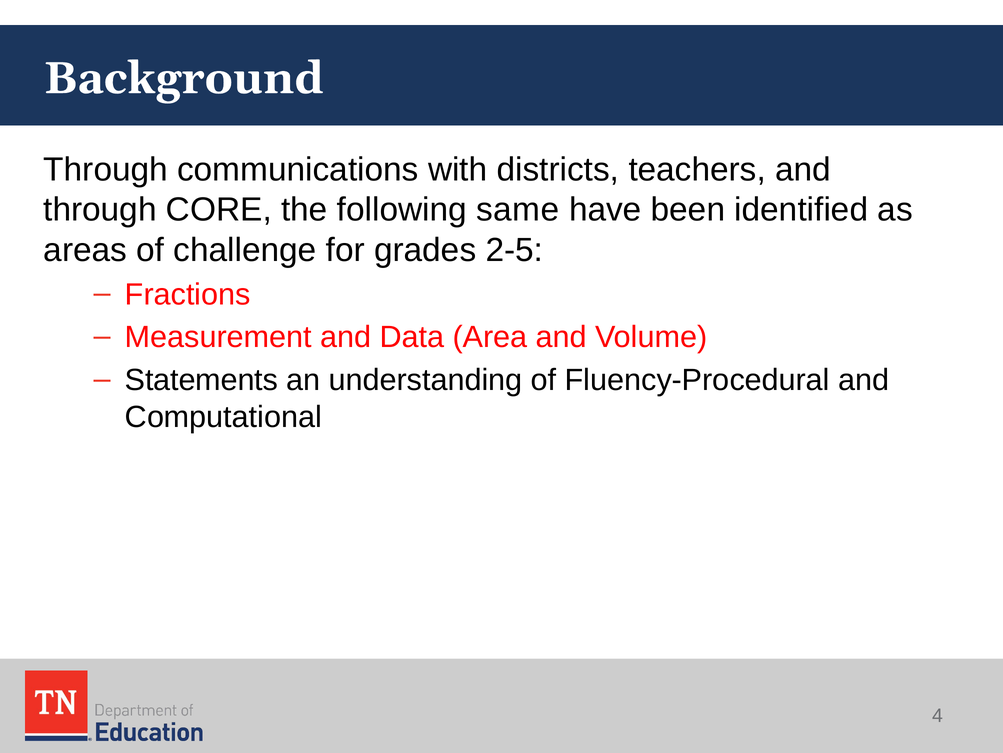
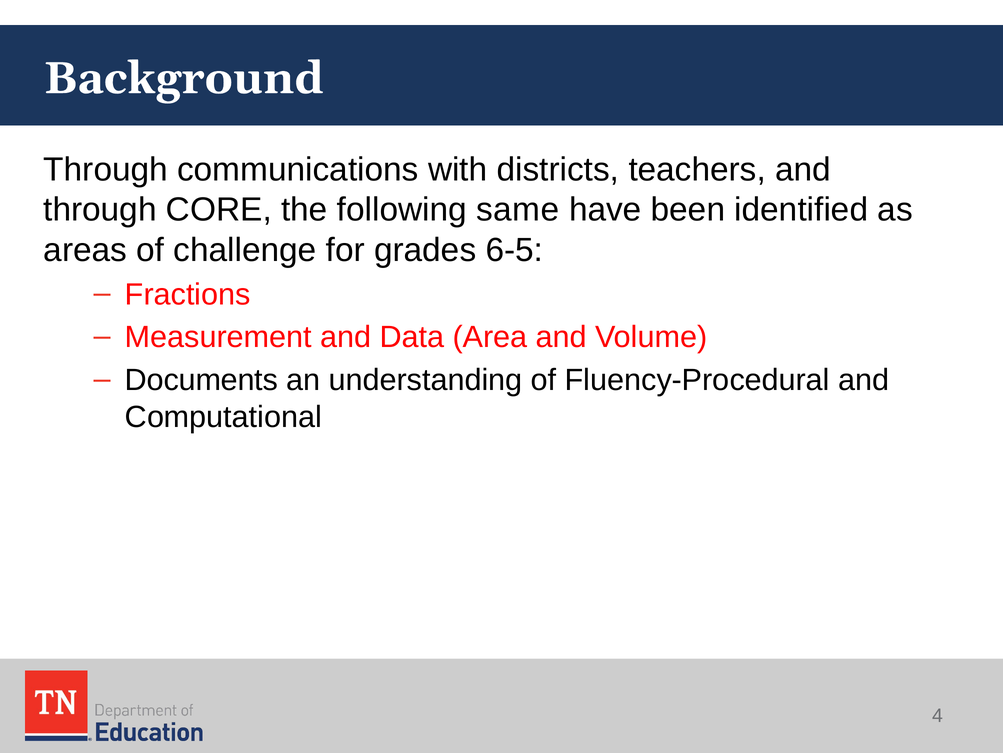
2-5: 2-5 -> 6-5
Statements: Statements -> Documents
